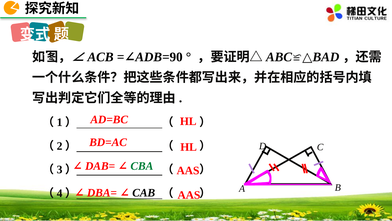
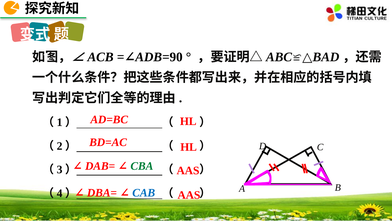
CAB colour: black -> blue
